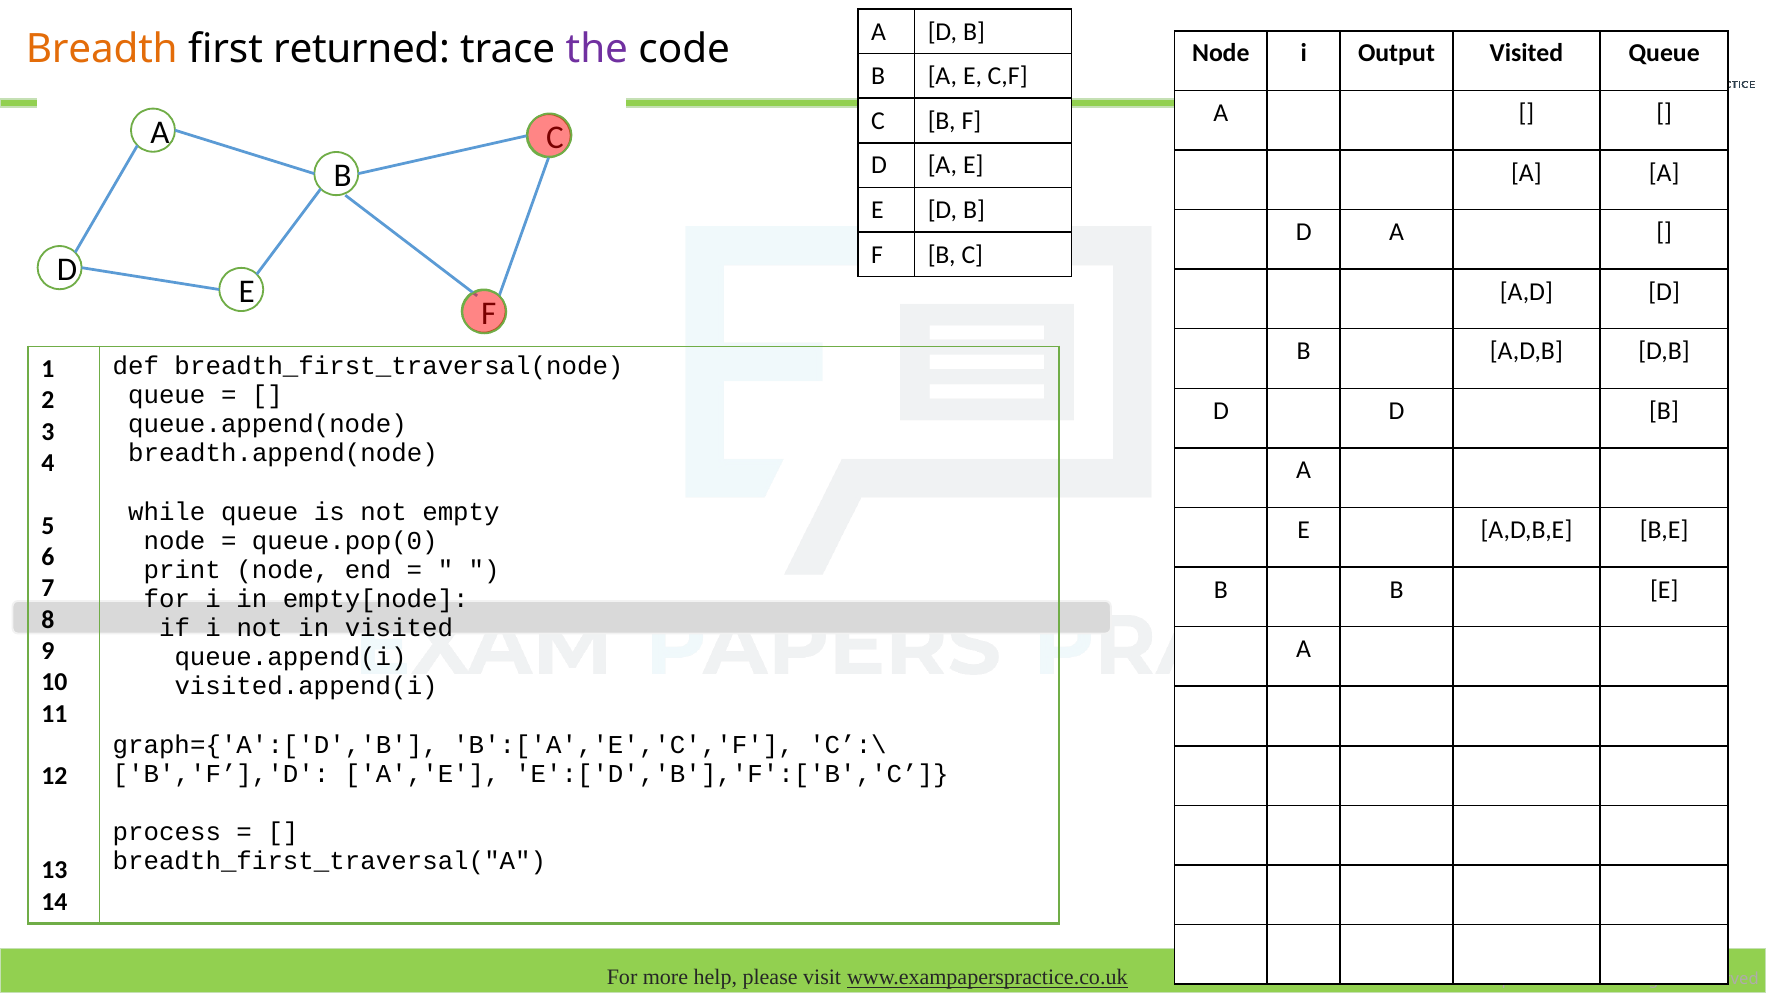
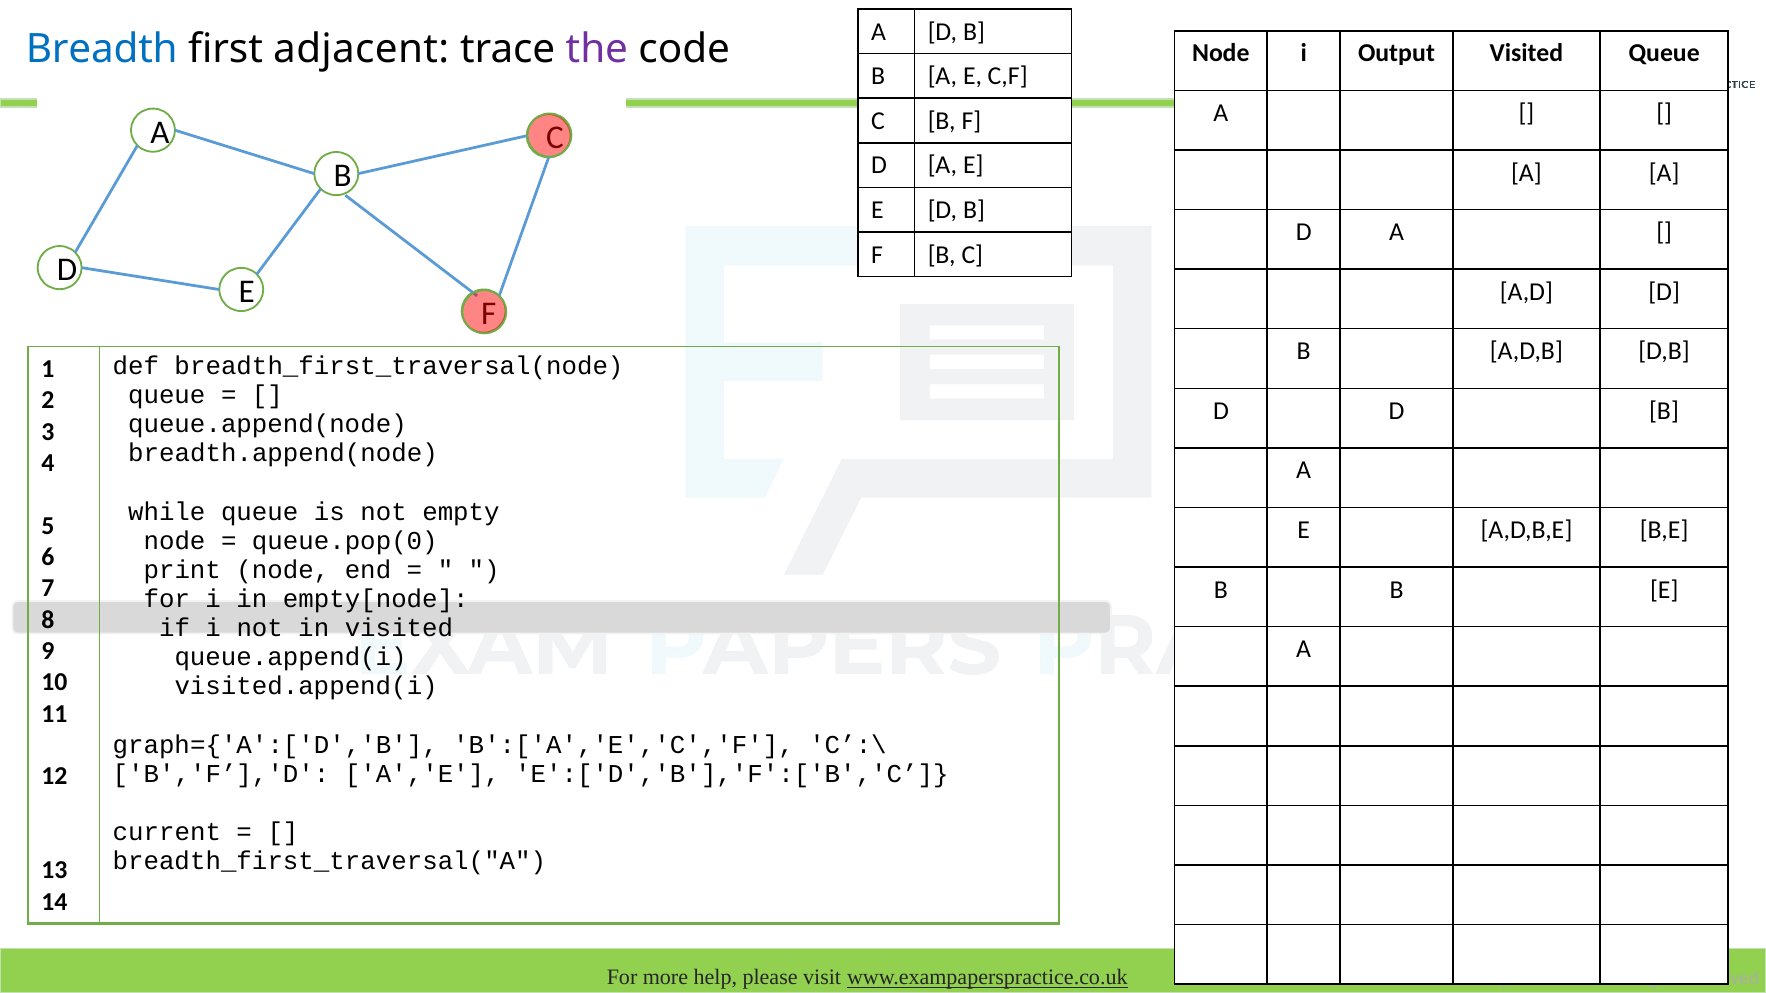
Breadth colour: orange -> blue
returned: returned -> adjacent
process: process -> current
